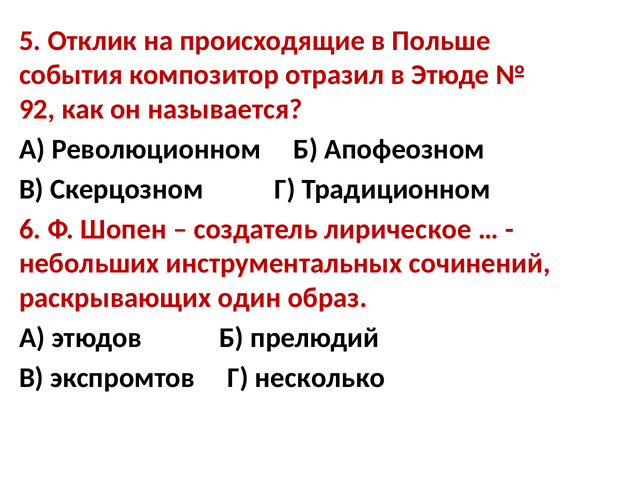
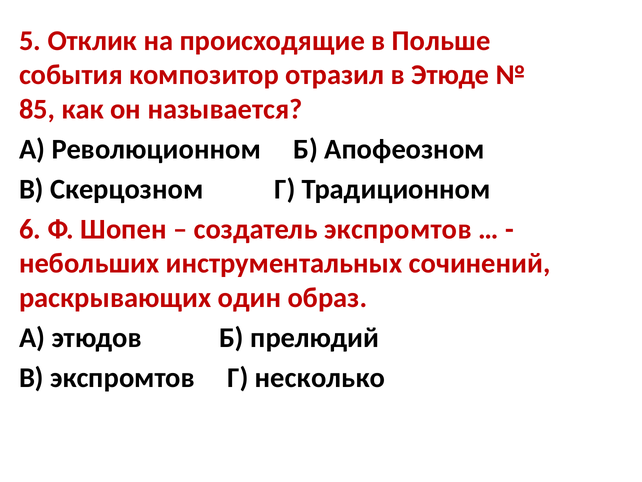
92: 92 -> 85
создатель лирическое: лирическое -> экспромтов
